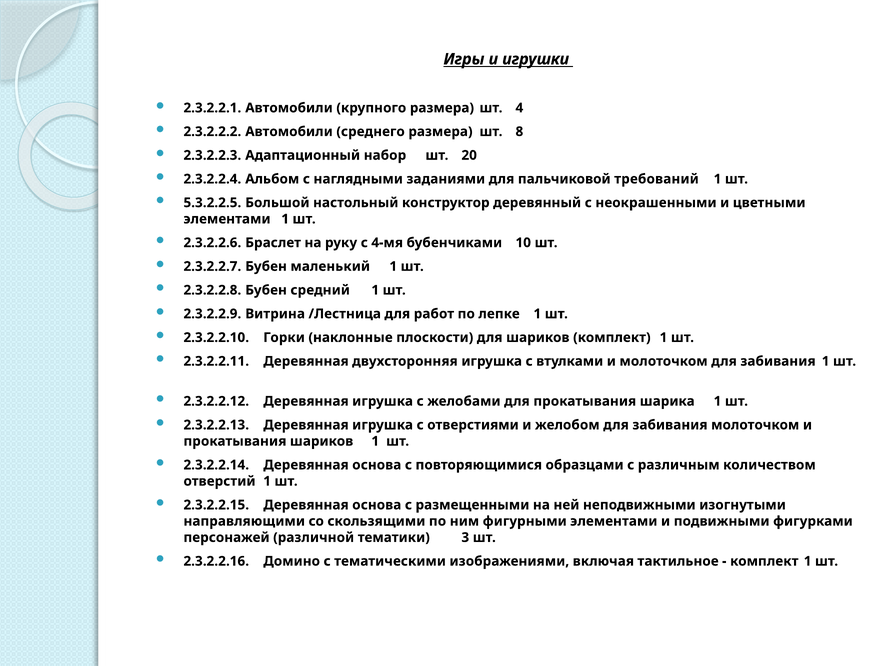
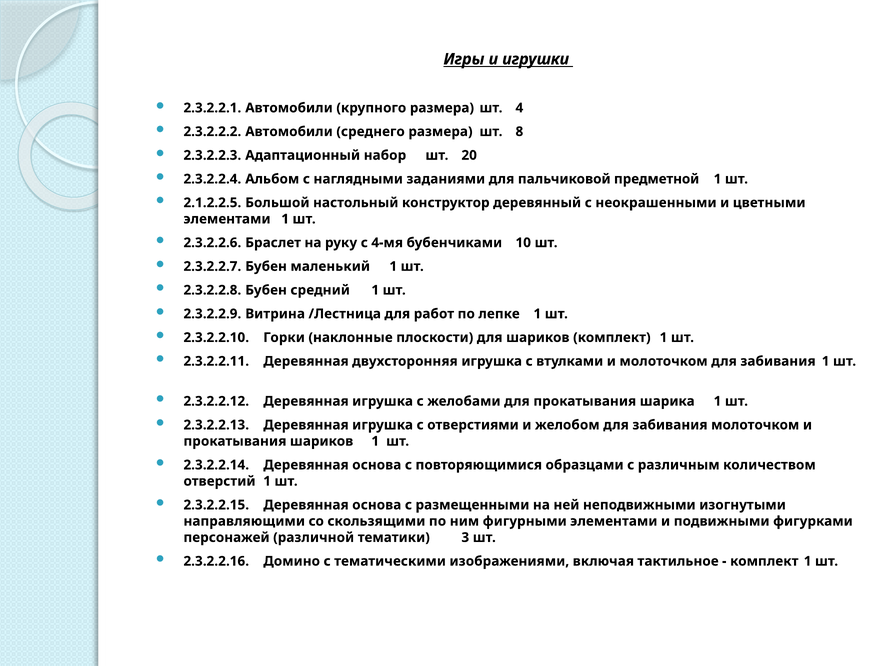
требований: требований -> предметной
5.3.2.2.5: 5.3.2.2.5 -> 2.1.2.2.5
